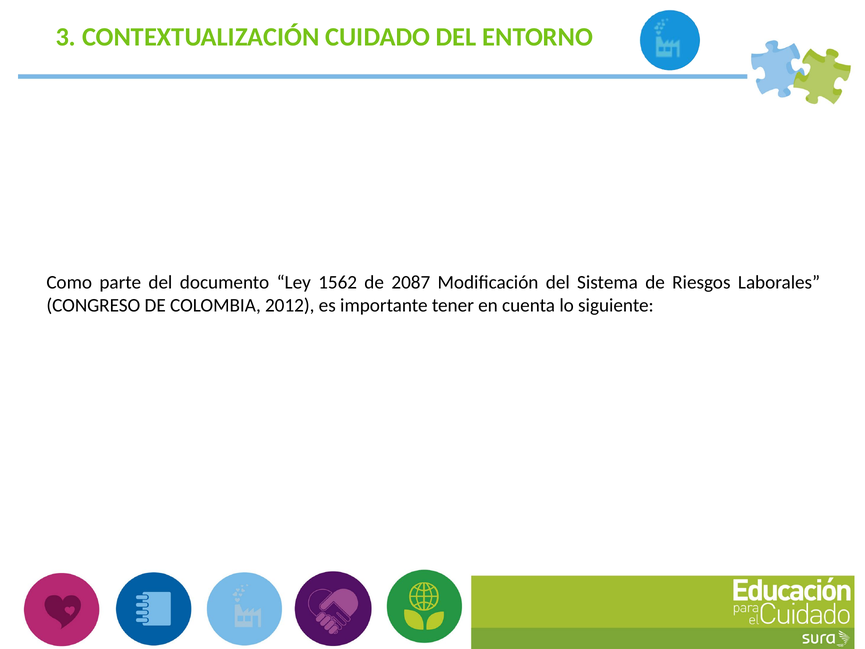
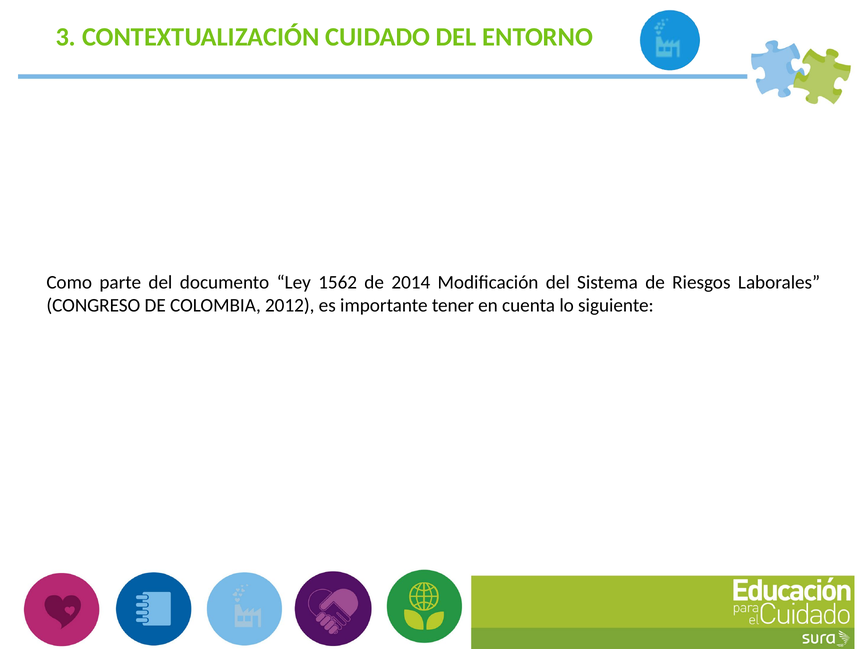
2087: 2087 -> 2014
